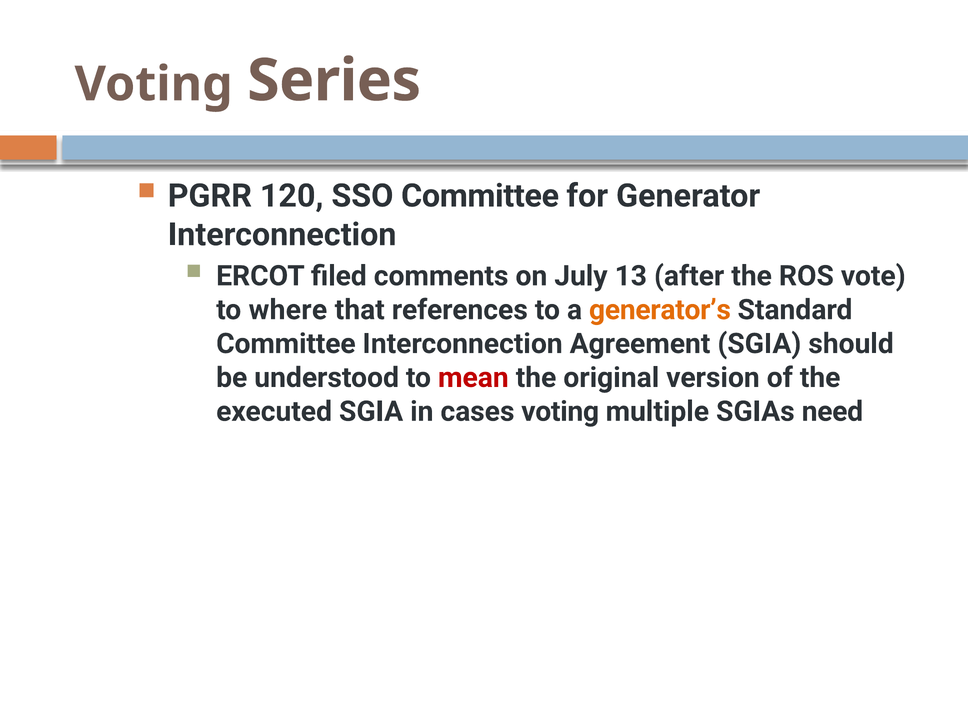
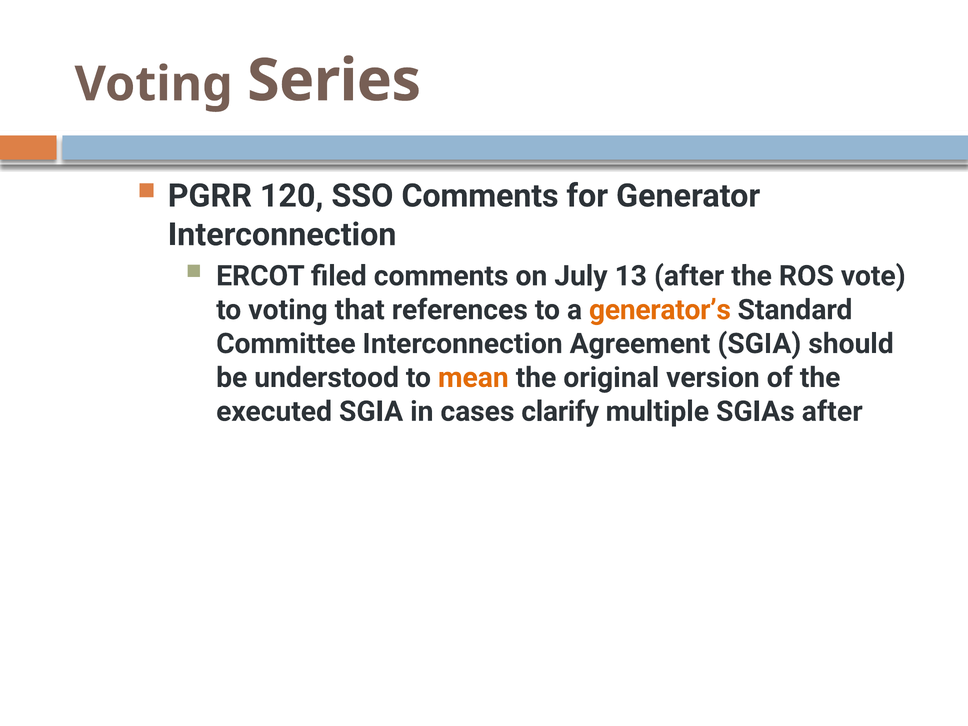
SSO Committee: Committee -> Comments
to where: where -> voting
mean colour: red -> orange
cases voting: voting -> clarify
SGIAs need: need -> after
